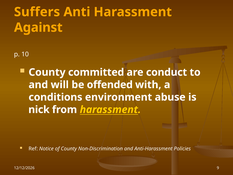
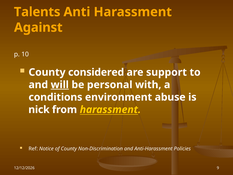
Suffers: Suffers -> Talents
committed: committed -> considered
conduct: conduct -> support
will underline: none -> present
offended: offended -> personal
